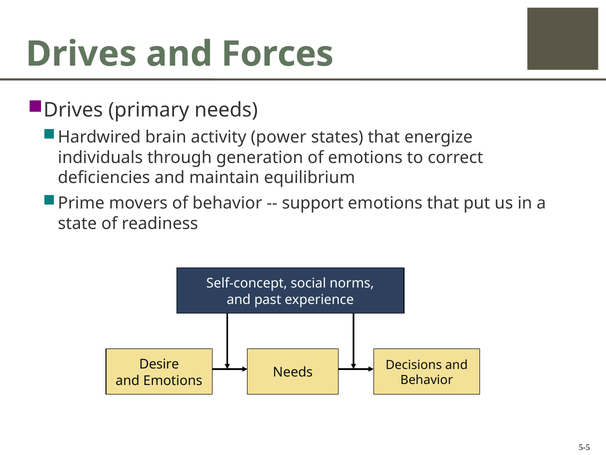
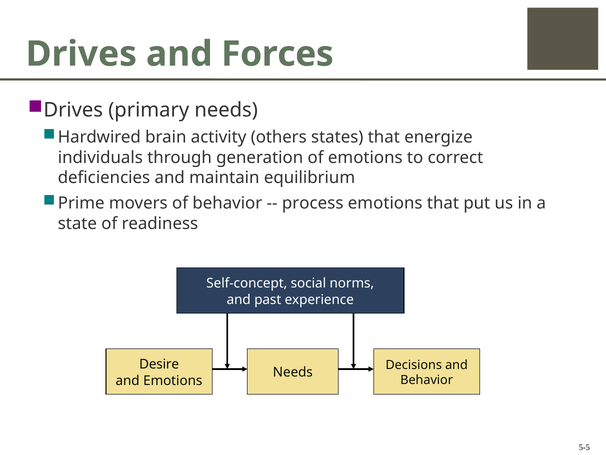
power: power -> others
support: support -> process
